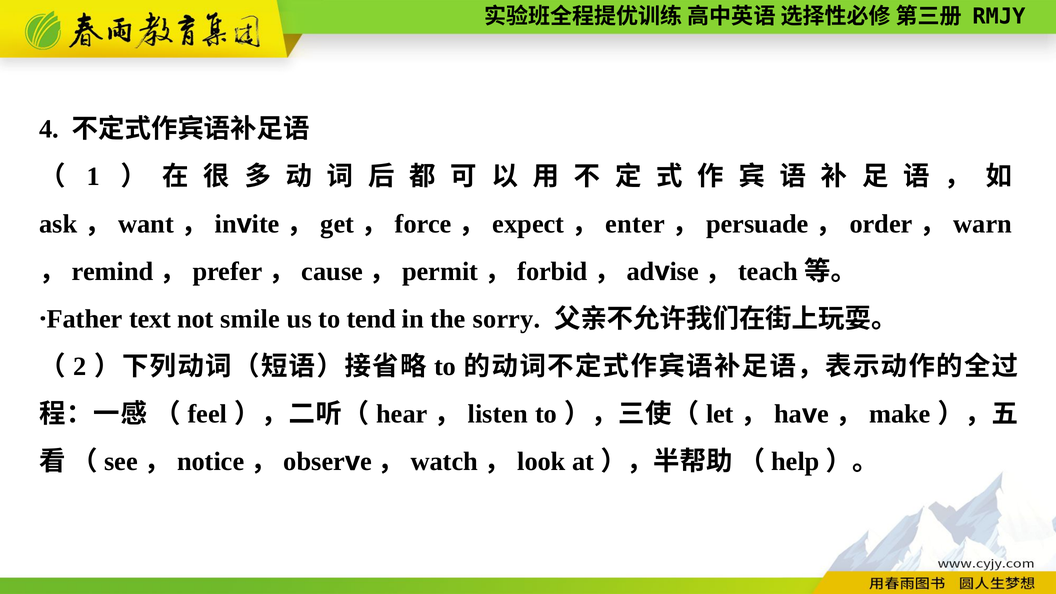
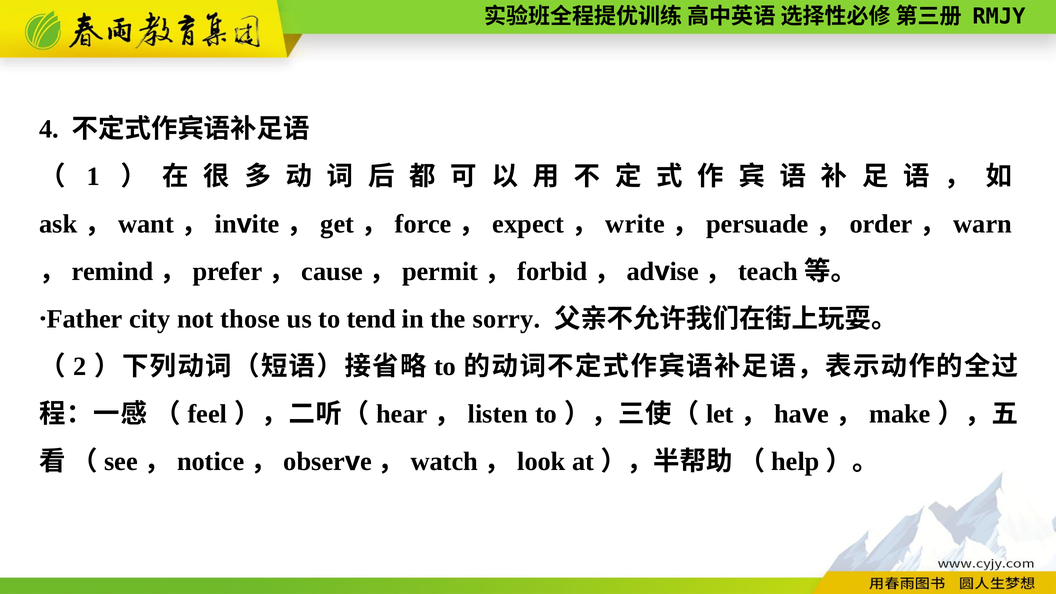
enter: enter -> write
text: text -> city
smile: smile -> those
